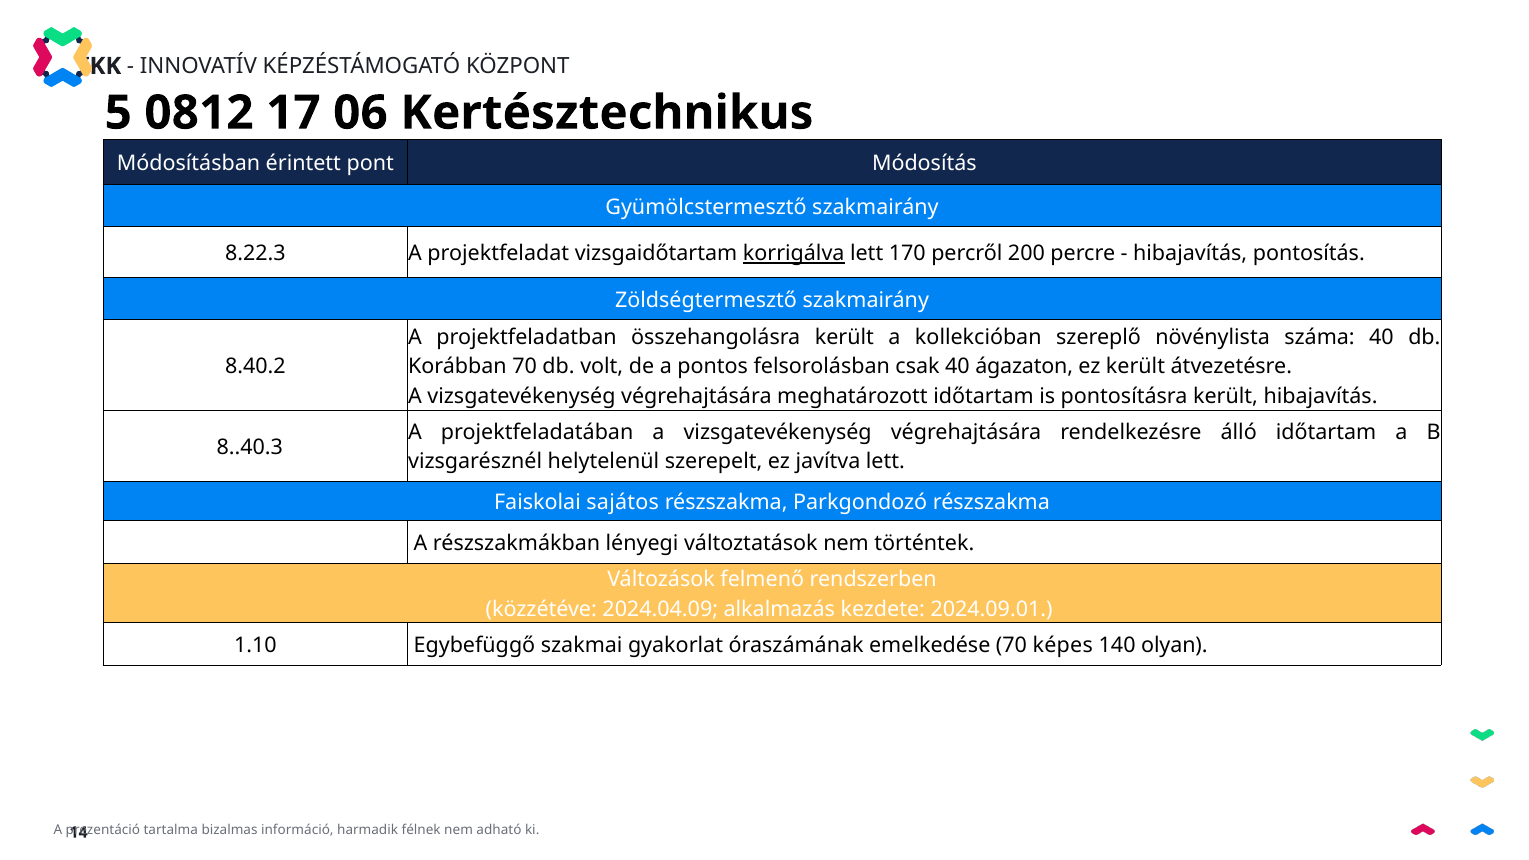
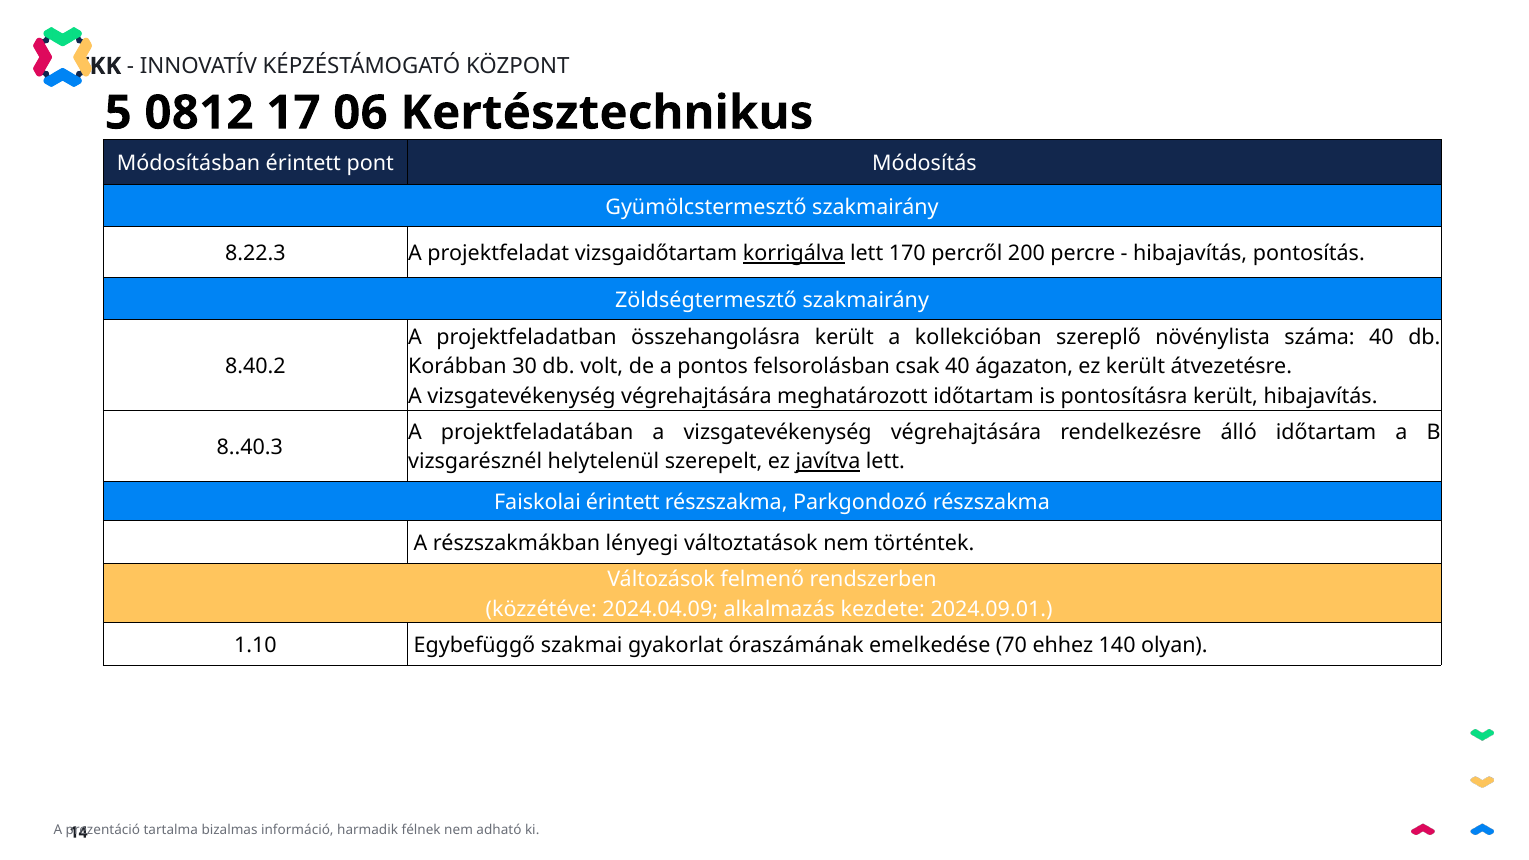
Korábban 70: 70 -> 30
javítva underline: none -> present
Faiskolai sajátos: sajátos -> érintett
képes: képes -> ehhez
